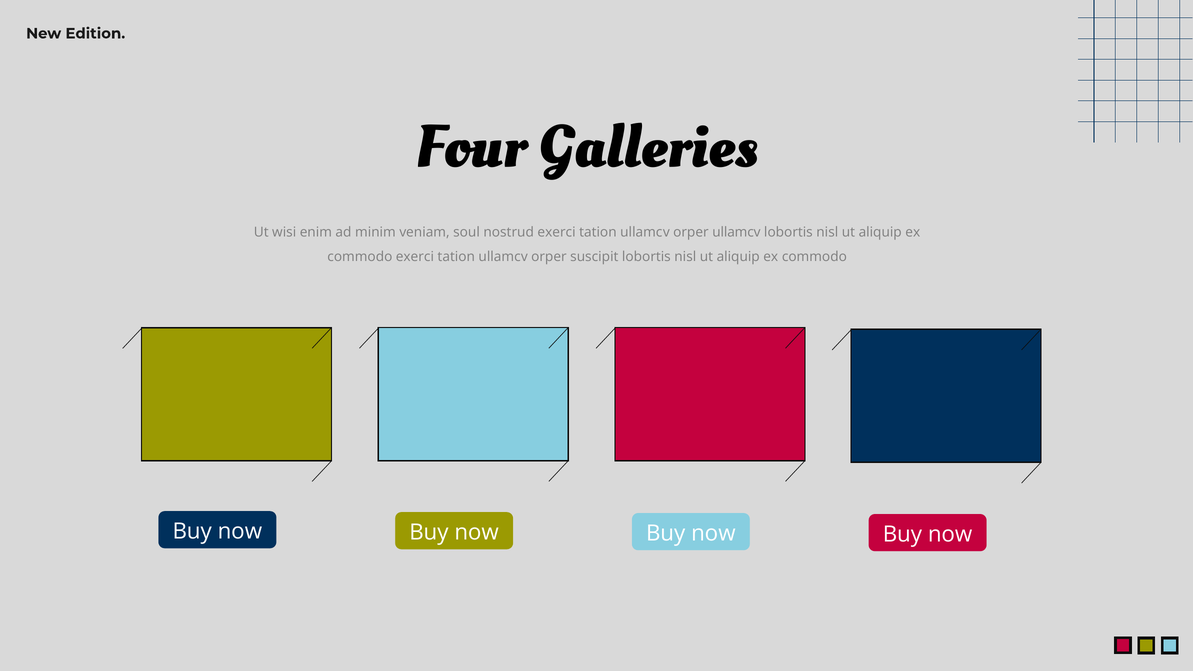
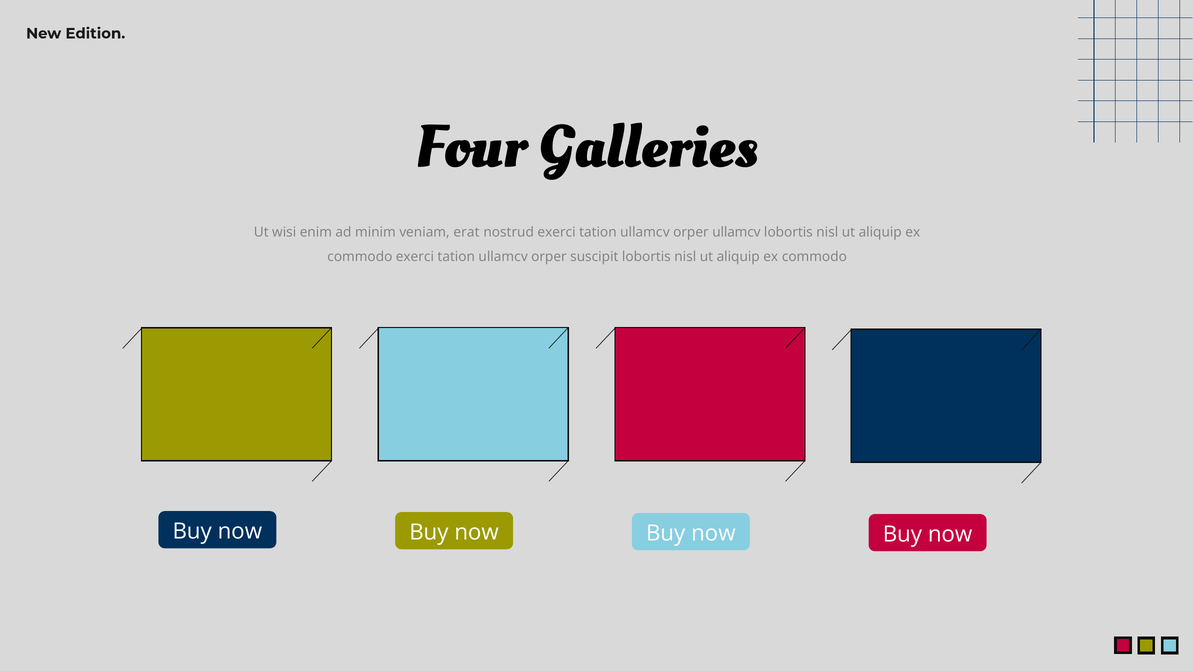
soul: soul -> erat
